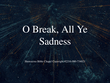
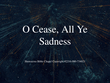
Break: Break -> Cease
